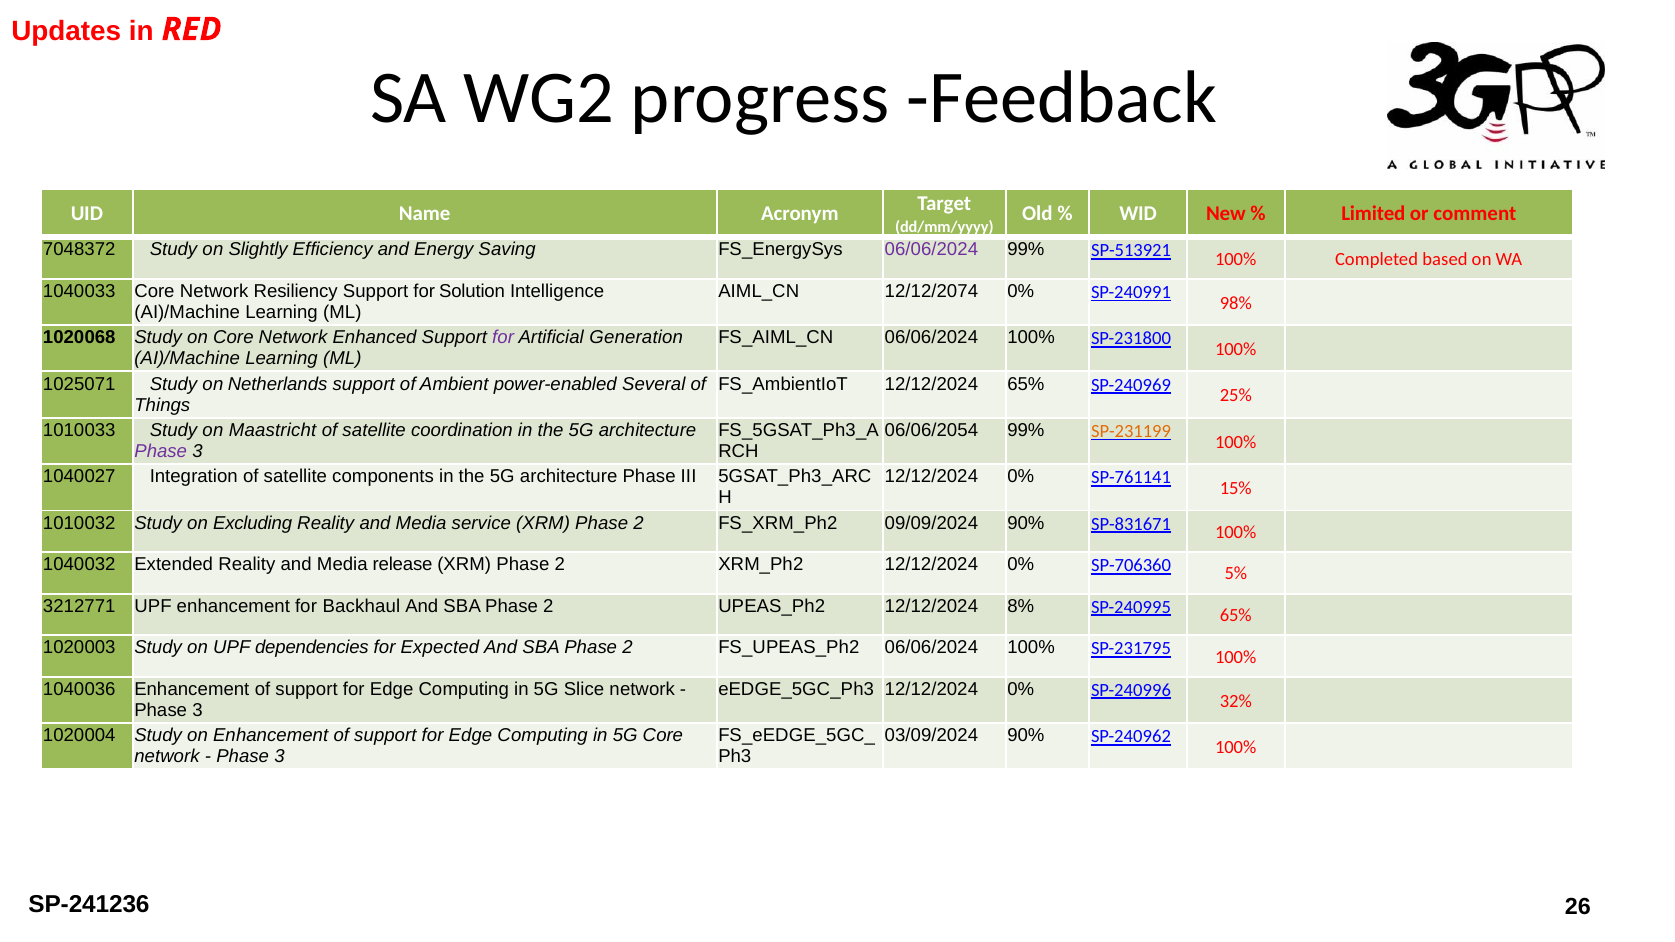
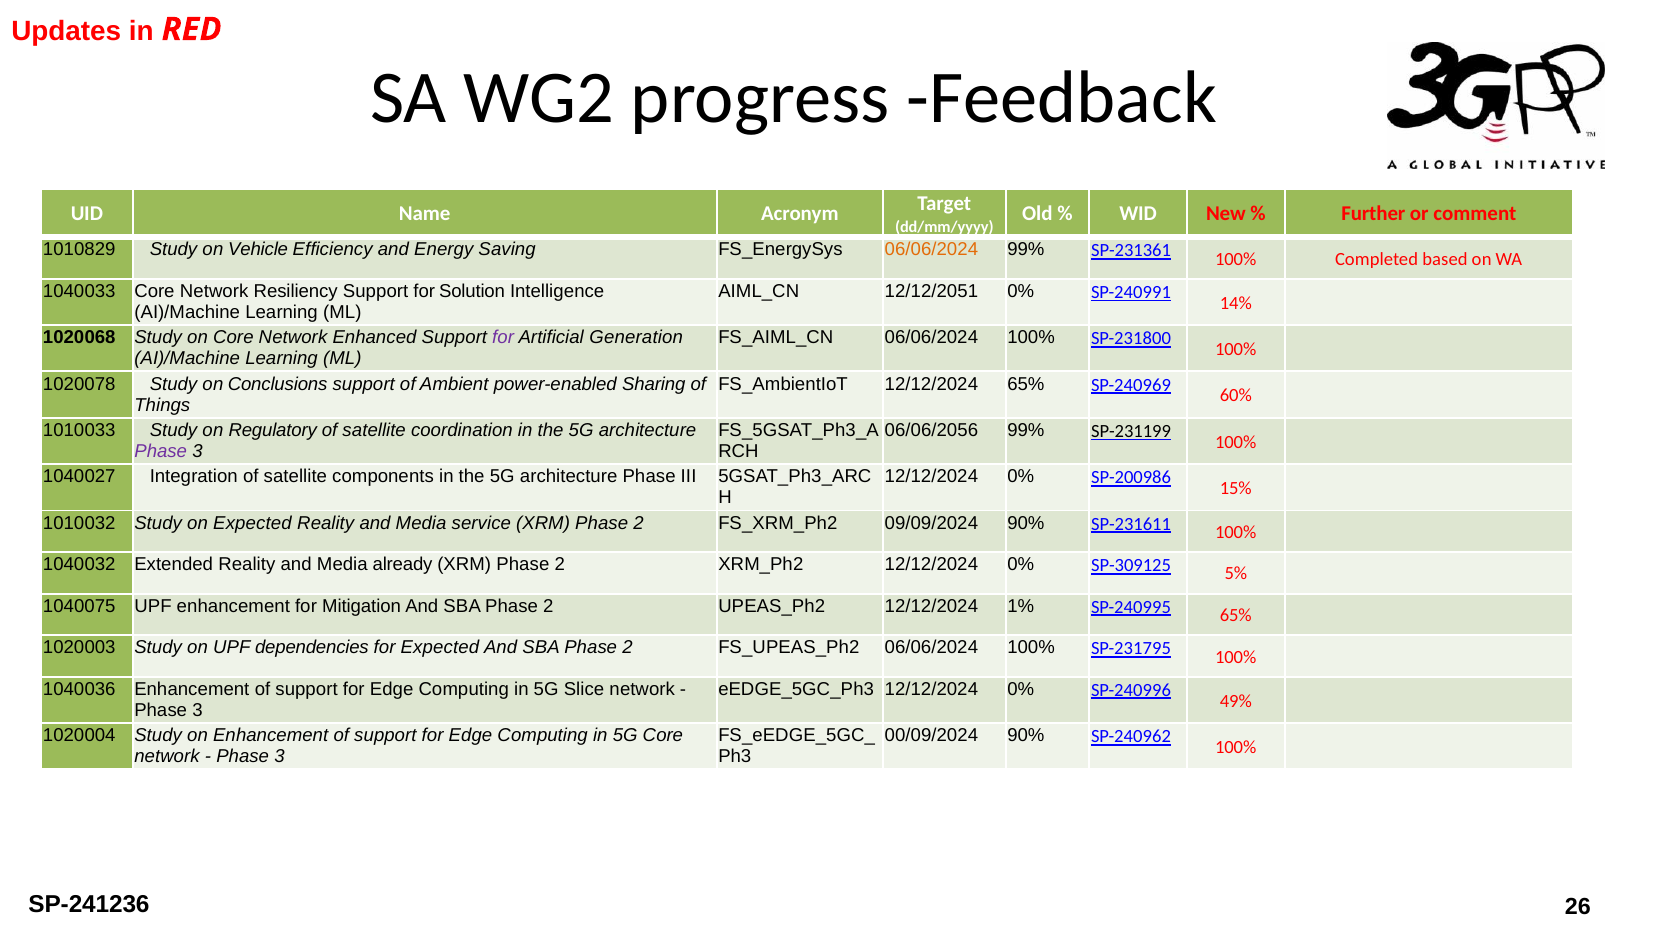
Limited: Limited -> Further
7048372: 7048372 -> 1010829
Slightly: Slightly -> Vehicle
06/06/2024 at (931, 250) colour: purple -> orange
SP-513921: SP-513921 -> SP-231361
12/12/2074: 12/12/2074 -> 12/12/2051
98%: 98% -> 14%
1025071: 1025071 -> 1020078
Netherlands: Netherlands -> Conclusions
Several: Several -> Sharing
25%: 25% -> 60%
Maastricht: Maastricht -> Regulatory
06/06/2054: 06/06/2054 -> 06/06/2056
SP-231199 colour: orange -> black
SP-761141: SP-761141 -> SP-200986
on Excluding: Excluding -> Expected
SP-831671: SP-831671 -> SP-231611
release: release -> already
SP-706360: SP-706360 -> SP-309125
3212771: 3212771 -> 1040075
Backhaul: Backhaul -> Mitigation
8%: 8% -> 1%
32%: 32% -> 49%
03/09/2024: 03/09/2024 -> 00/09/2024
